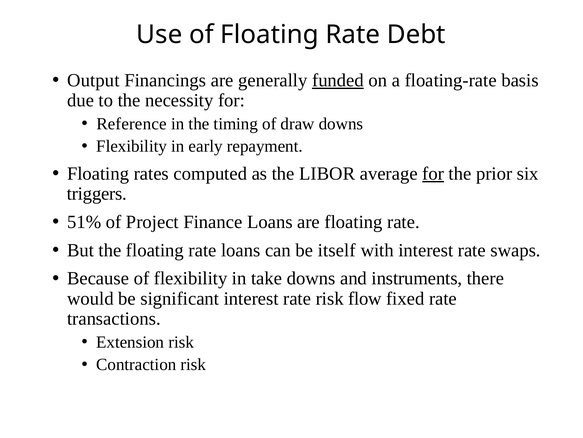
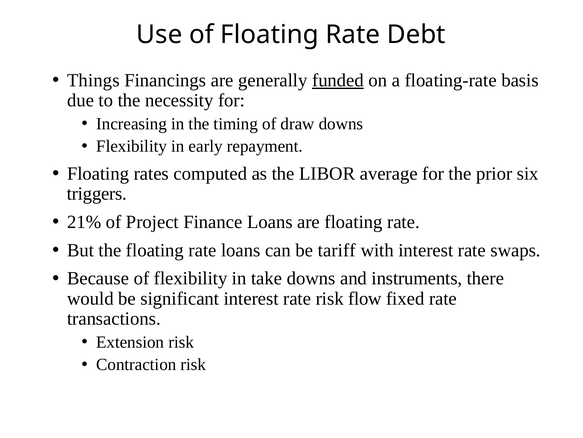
Output: Output -> Things
Reference: Reference -> Increasing
for at (433, 173) underline: present -> none
51%: 51% -> 21%
itself: itself -> tariff
